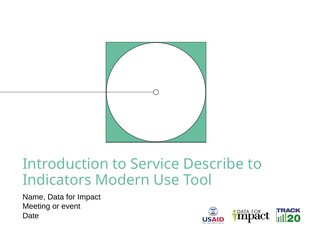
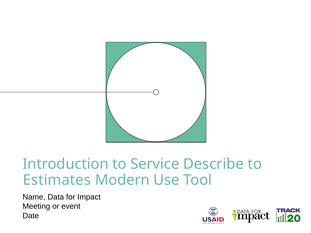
Indicators: Indicators -> Estimates
